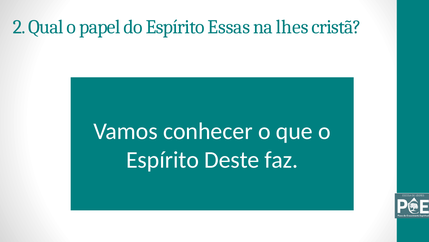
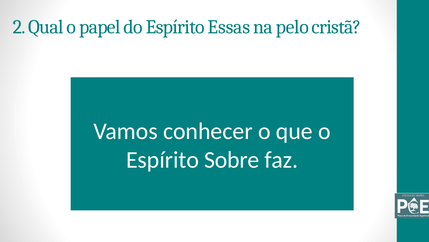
lhes: lhes -> pelo
Deste: Deste -> Sobre
